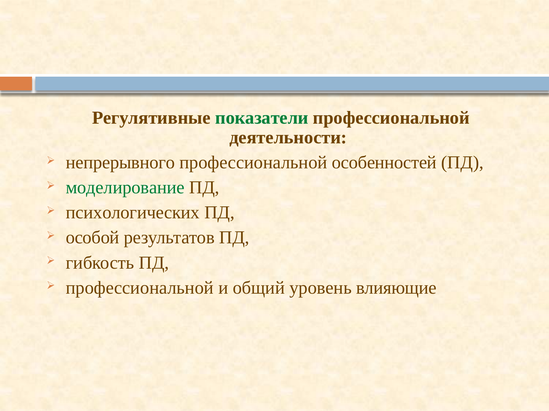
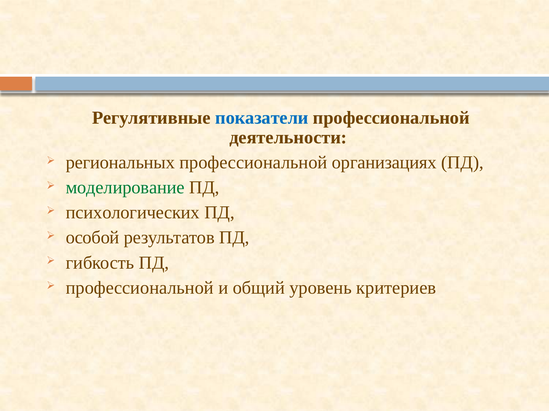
показатели colour: green -> blue
непрерывного: непрерывного -> региональных
особенностей: особенностей -> организациях
влияющие: влияющие -> критериев
